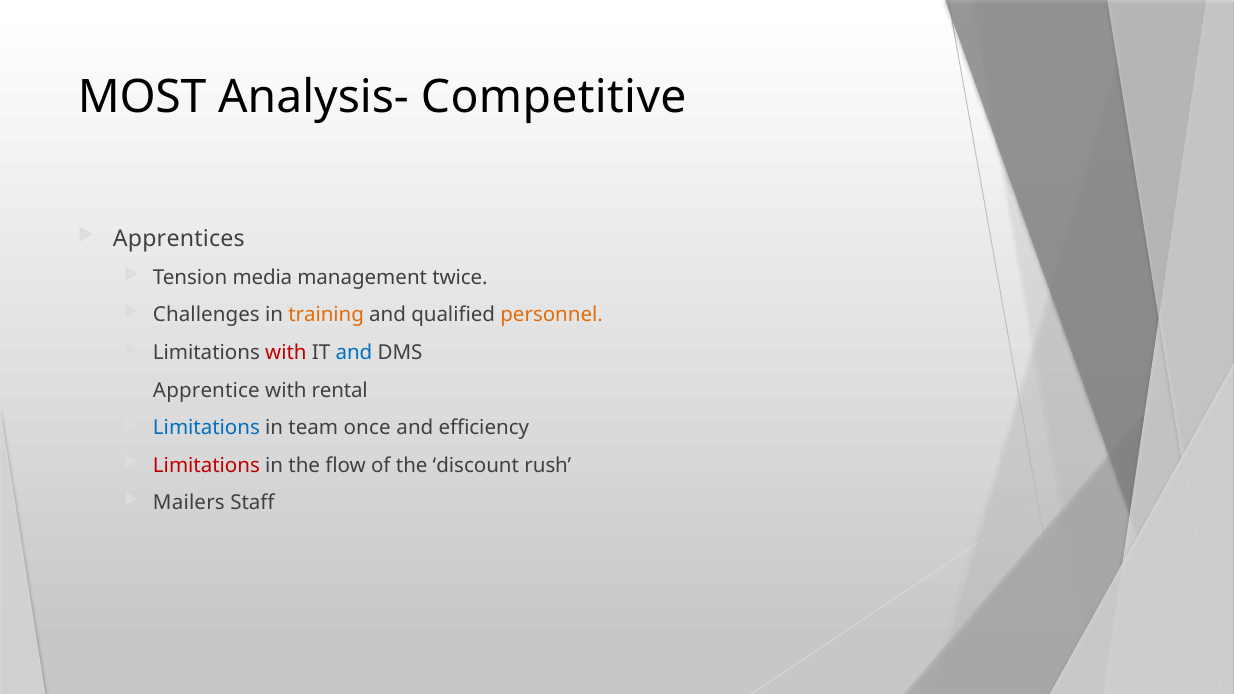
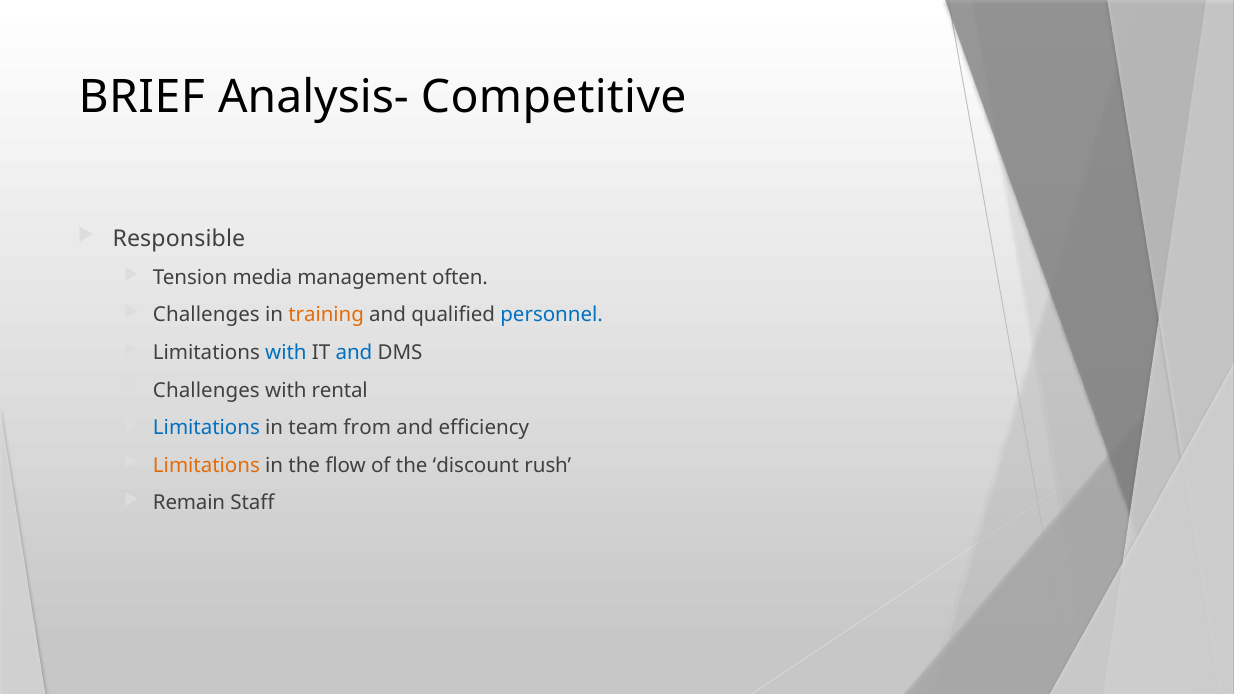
MOST: MOST -> BRIEF
Apprentices: Apprentices -> Responsible
twice: twice -> often
personnel colour: orange -> blue
with at (286, 353) colour: red -> blue
Apprentice at (206, 390): Apprentice -> Challenges
once: once -> from
Limitations at (206, 465) colour: red -> orange
Mailers: Mailers -> Remain
